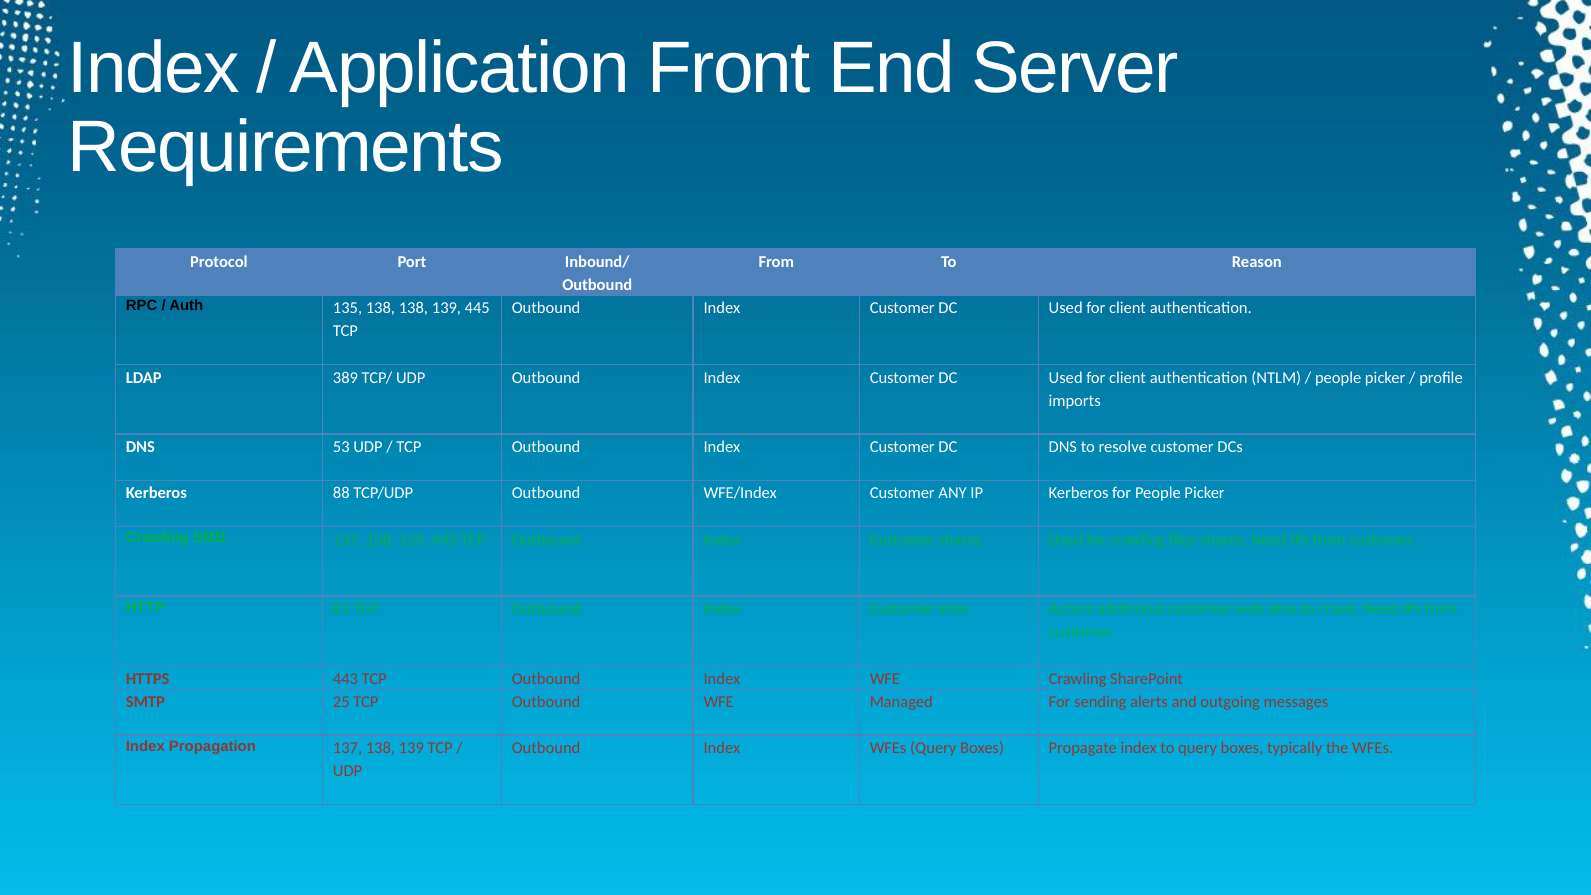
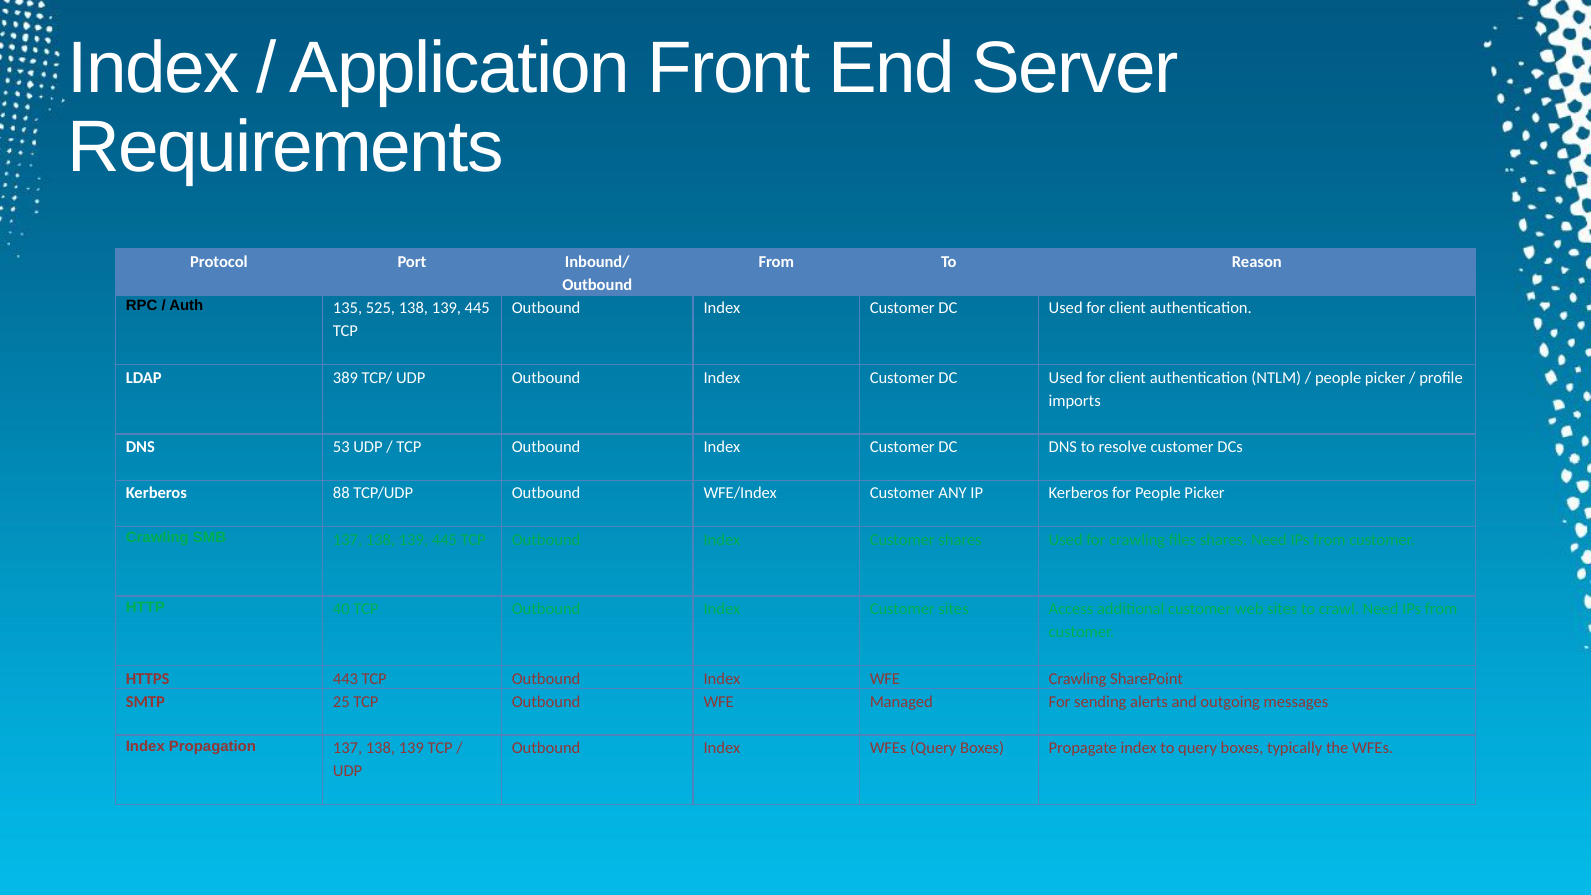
135 138: 138 -> 525
81: 81 -> 40
